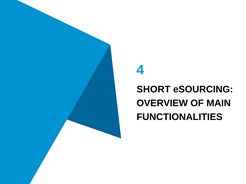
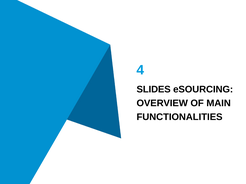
SHORT: SHORT -> SLIDES
